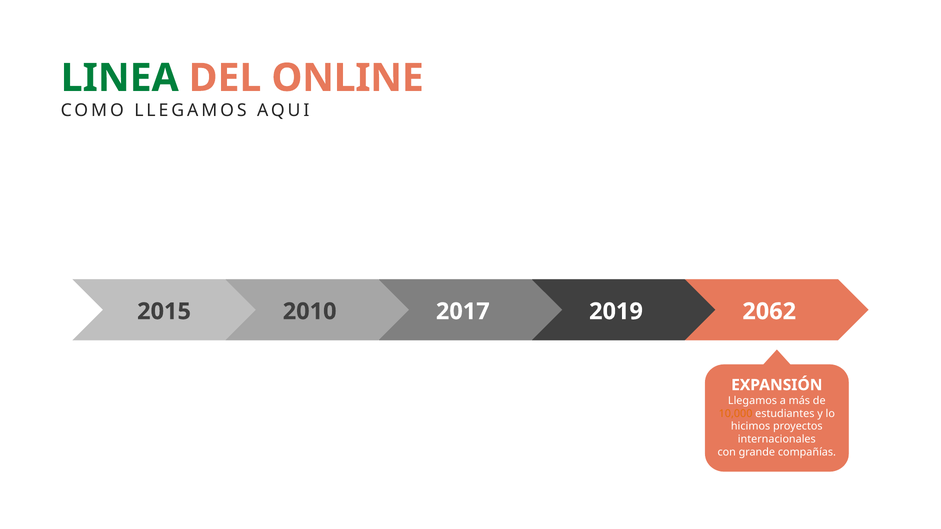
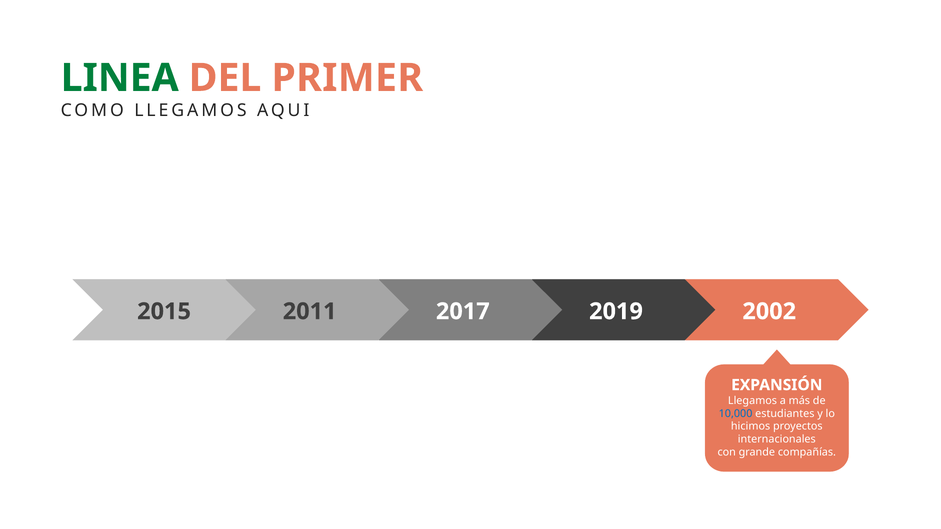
ONLINE: ONLINE -> PRIMER
2010: 2010 -> 2011
2062: 2062 -> 2002
10,000 colour: orange -> blue
